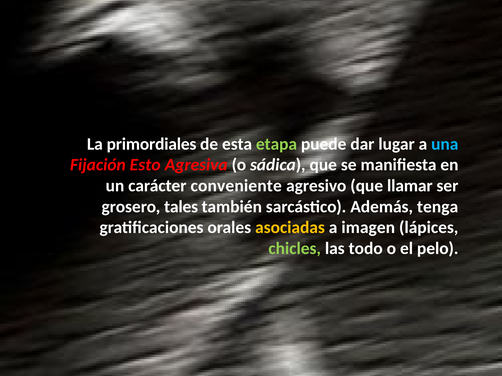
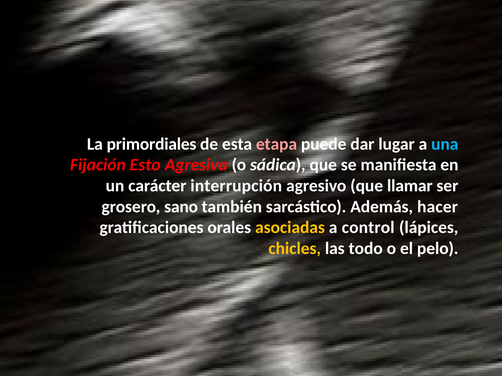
etapa colour: light green -> pink
conveniente: conveniente -> interrupción
tales: tales -> sano
tenga: tenga -> hacer
imagen: imagen -> control
chicles colour: light green -> yellow
